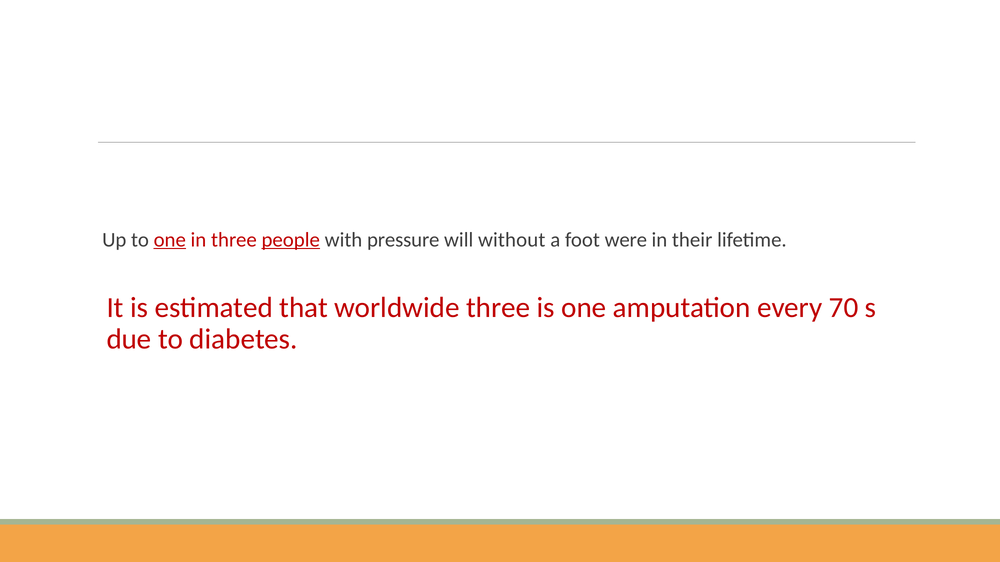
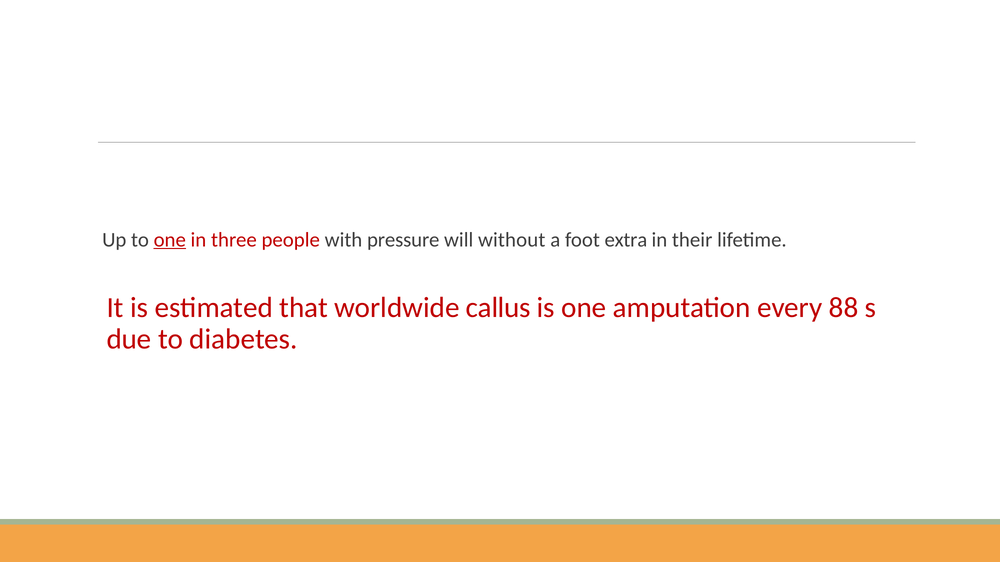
people underline: present -> none
were: were -> extra
worldwide three: three -> callus
70: 70 -> 88
